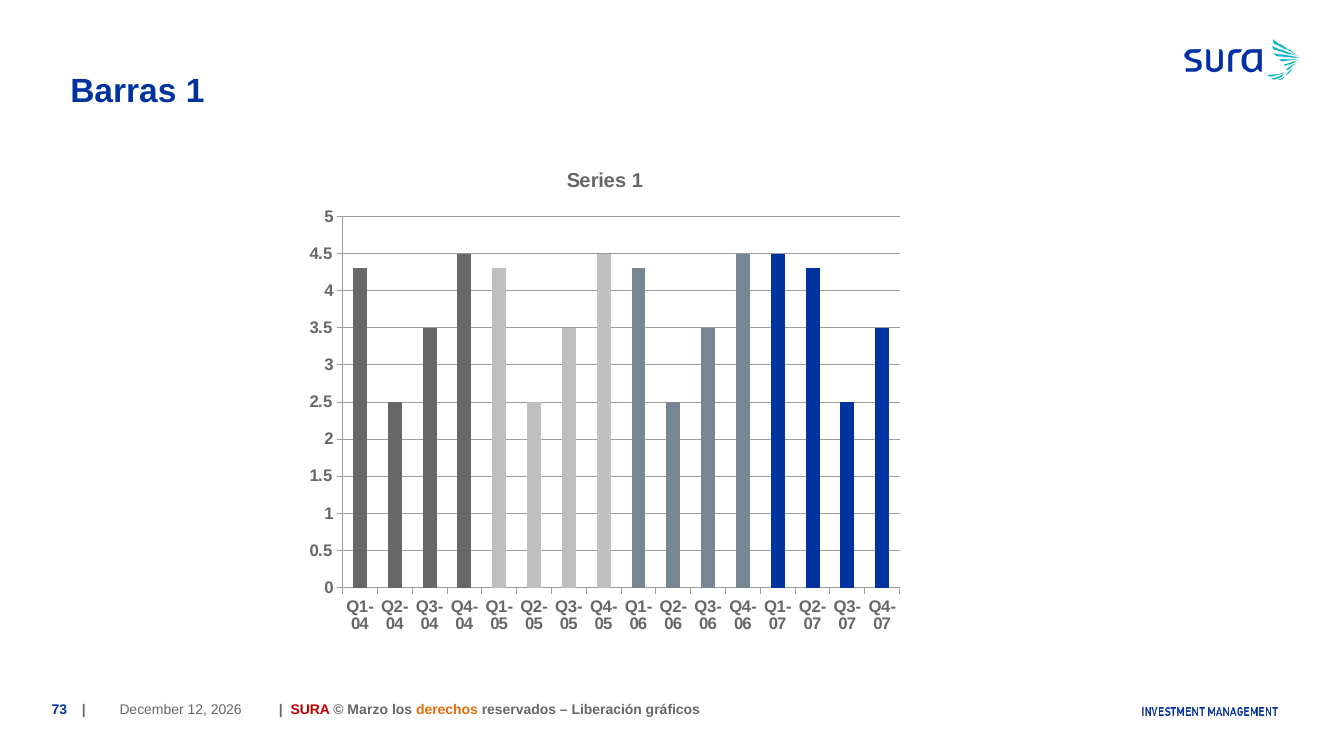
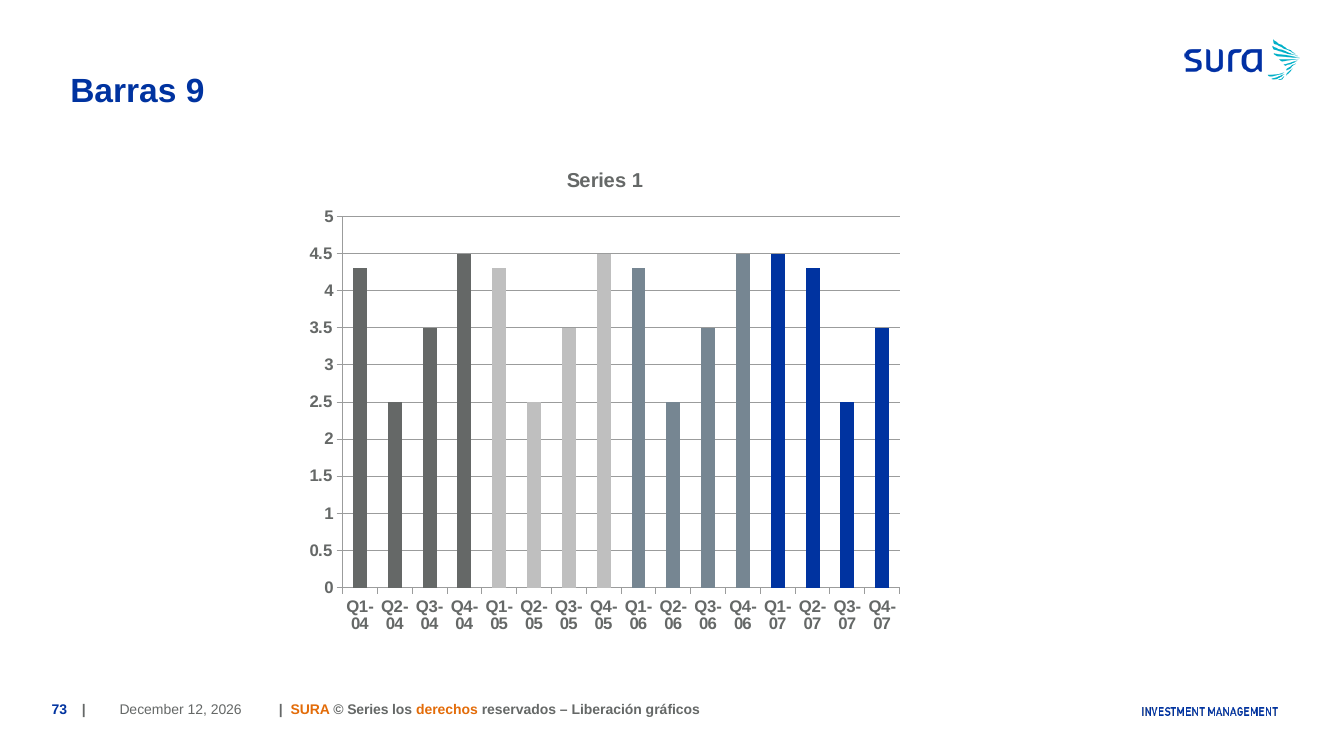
Barras 1: 1 -> 9
SURA colour: red -> orange
Marzo at (368, 710): Marzo -> Series
